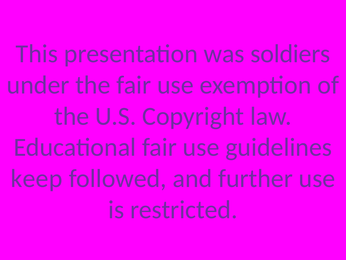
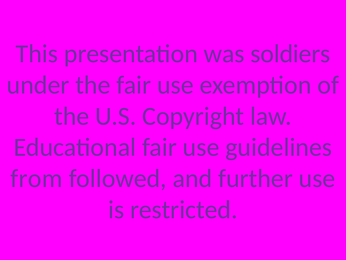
keep: keep -> from
